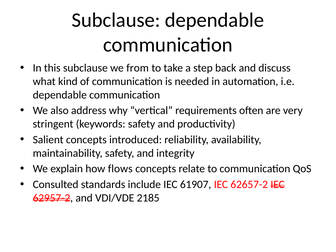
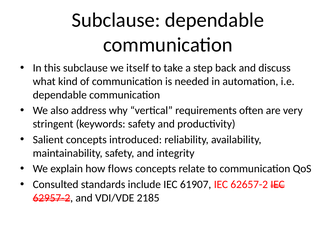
from: from -> itself
